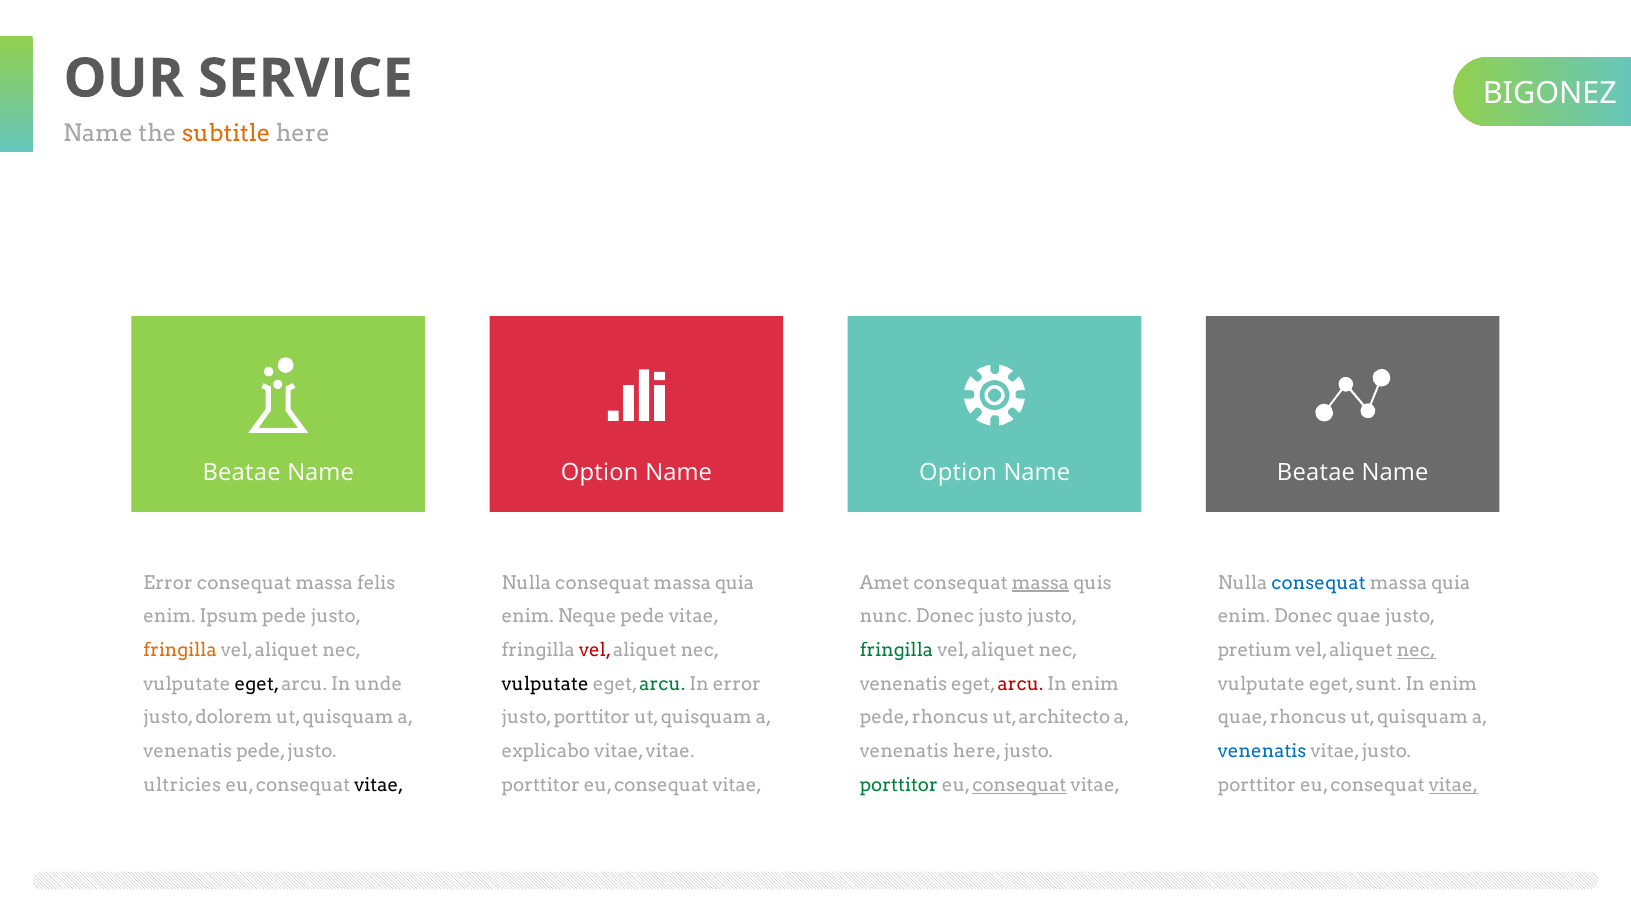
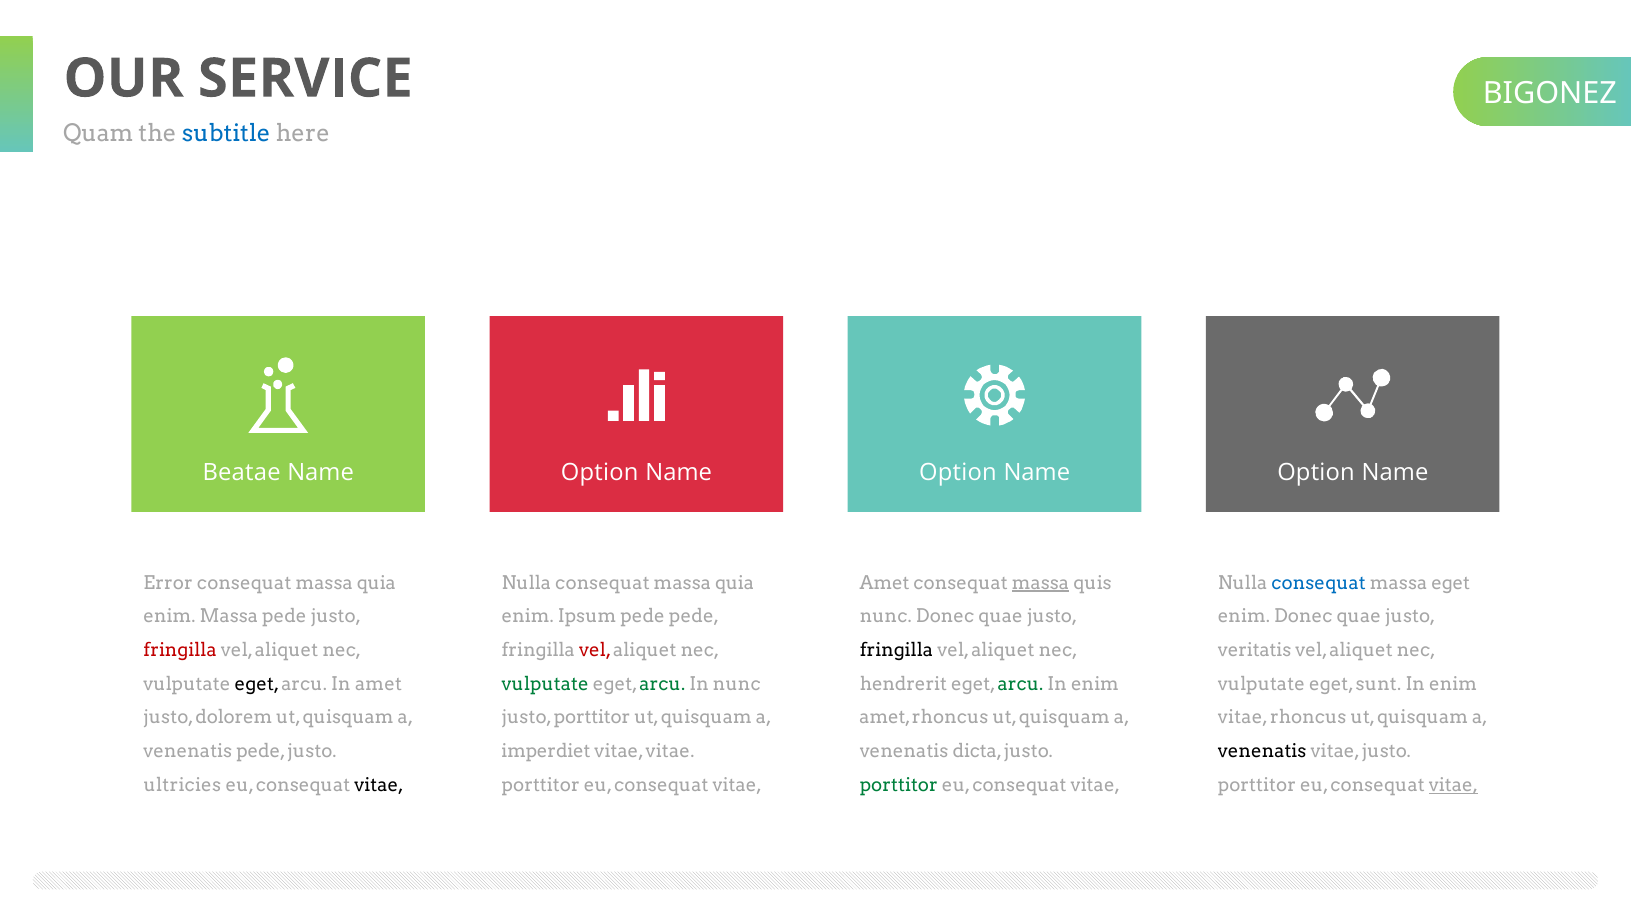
Name at (98, 133): Name -> Quam
subtitle colour: orange -> blue
Beatae at (1316, 472): Beatae -> Option
felis at (376, 583): felis -> quia
quia at (1451, 583): quia -> eget
enim Ipsum: Ipsum -> Massa
Neque: Neque -> Ipsum
pede vitae: vitae -> pede
justo at (1001, 616): justo -> quae
fringilla at (180, 650) colour: orange -> red
fringilla at (896, 650) colour: green -> black
pretium: pretium -> veritatis
nec at (1416, 650) underline: present -> none
In unde: unde -> amet
vulputate at (545, 684) colour: black -> green
In error: error -> nunc
venenatis at (903, 684): venenatis -> hendrerit
arcu at (1020, 684) colour: red -> green
pede at (885, 717): pede -> amet
architecto at (1065, 717): architecto -> quisquam
quae at (1243, 717): quae -> vitae
explicabo: explicabo -> imperdiet
venenatis here: here -> dicta
venenatis at (1262, 751) colour: blue -> black
consequat at (1019, 785) underline: present -> none
